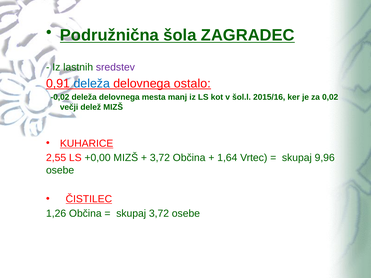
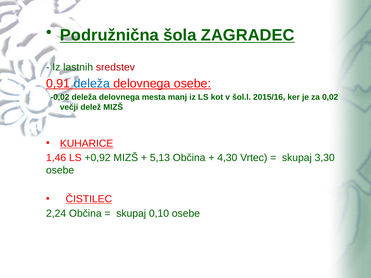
sredstev colour: purple -> red
delovnega ostalo: ostalo -> osebe
2,55: 2,55 -> 1,46
+0,00: +0,00 -> +0,92
3,72 at (160, 158): 3,72 -> 5,13
1,64: 1,64 -> 4,30
9,96: 9,96 -> 3,30
1,26: 1,26 -> 2,24
skupaj 3,72: 3,72 -> 0,10
